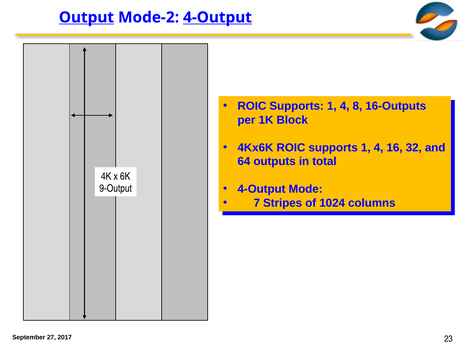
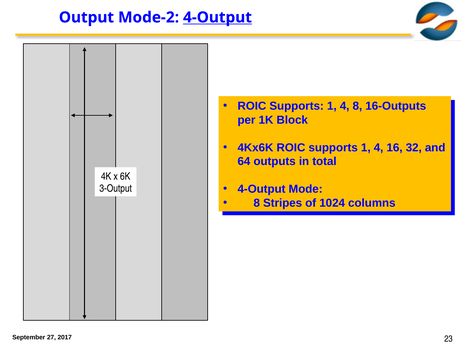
Output underline: present -> none
9-Output: 9-Output -> 3-Output
7 at (257, 203): 7 -> 8
